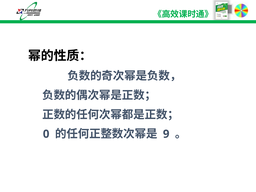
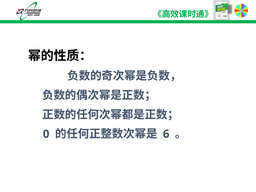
9: 9 -> 6
